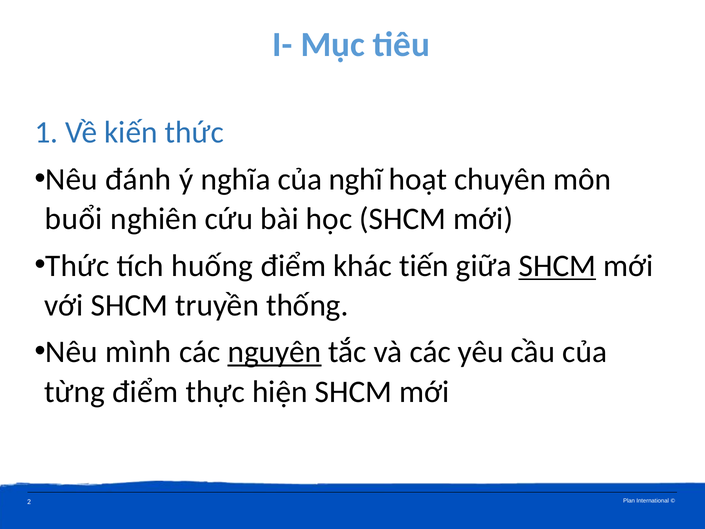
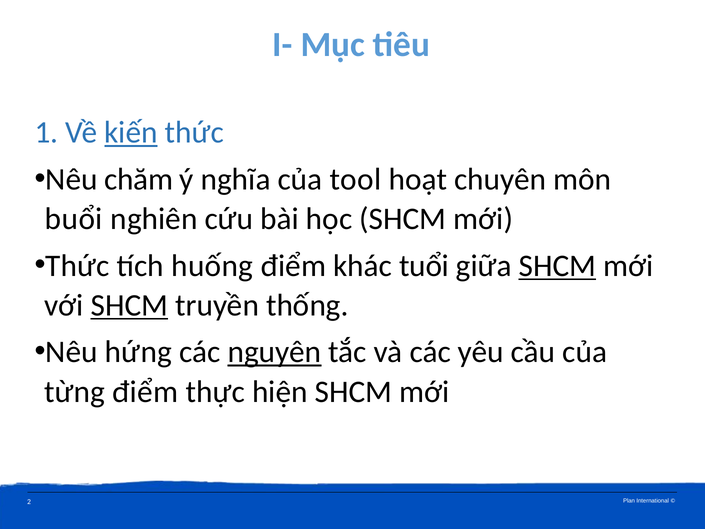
kiến underline: none -> present
đánh: đánh -> chăm
nghĩ: nghĩ -> tool
tiến: tiến -> tuổi
SHCM at (129, 305) underline: none -> present
mình: mình -> hứng
